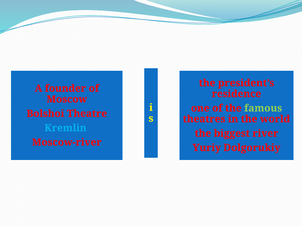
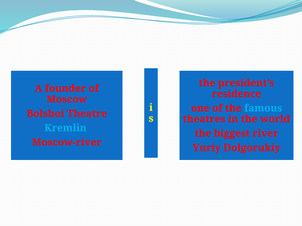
famous colour: light green -> light blue
